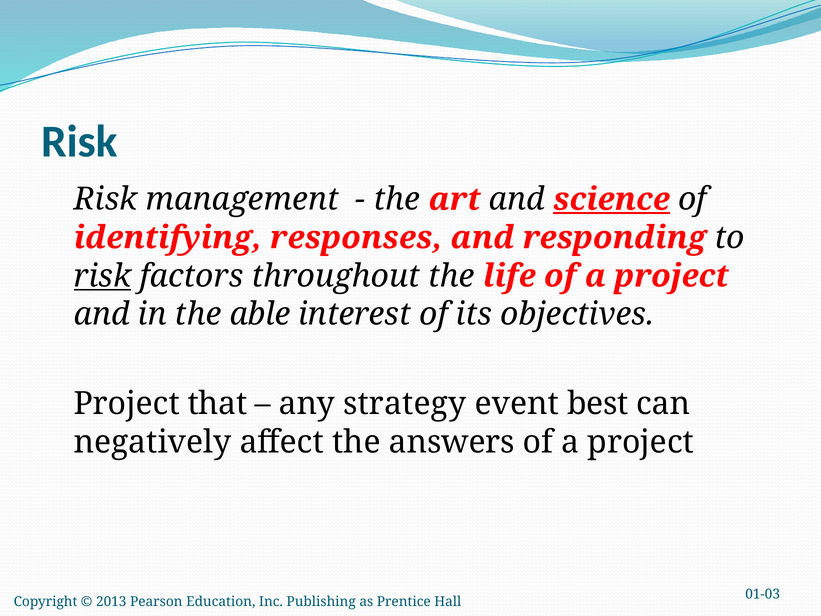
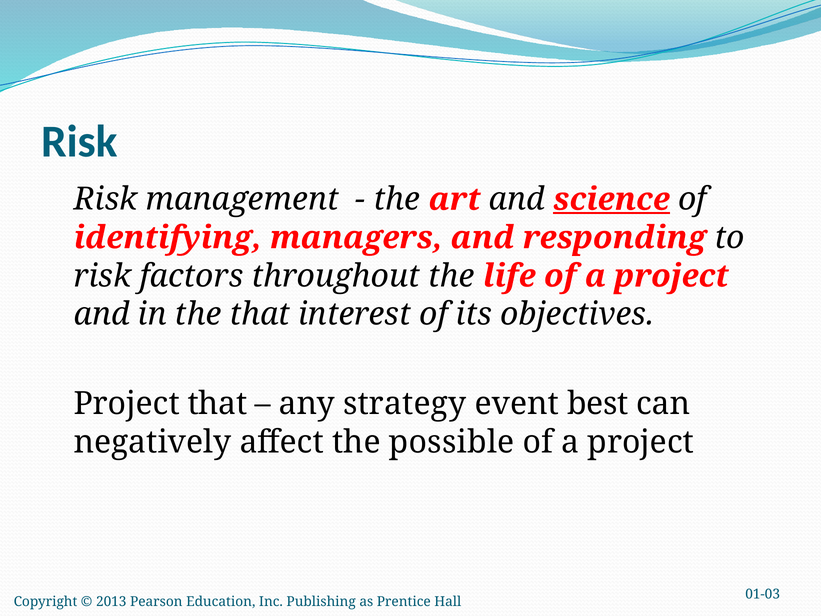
responses: responses -> managers
risk at (103, 276) underline: present -> none
the able: able -> that
answers: answers -> possible
